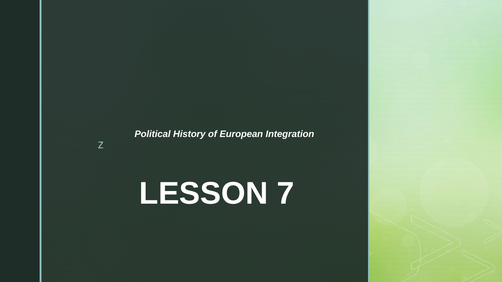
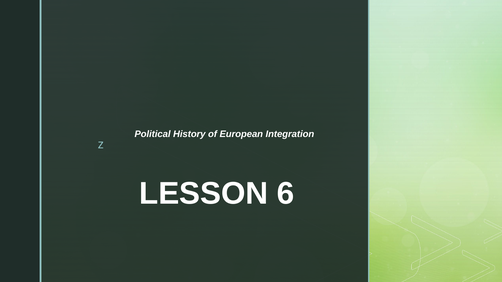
7: 7 -> 6
